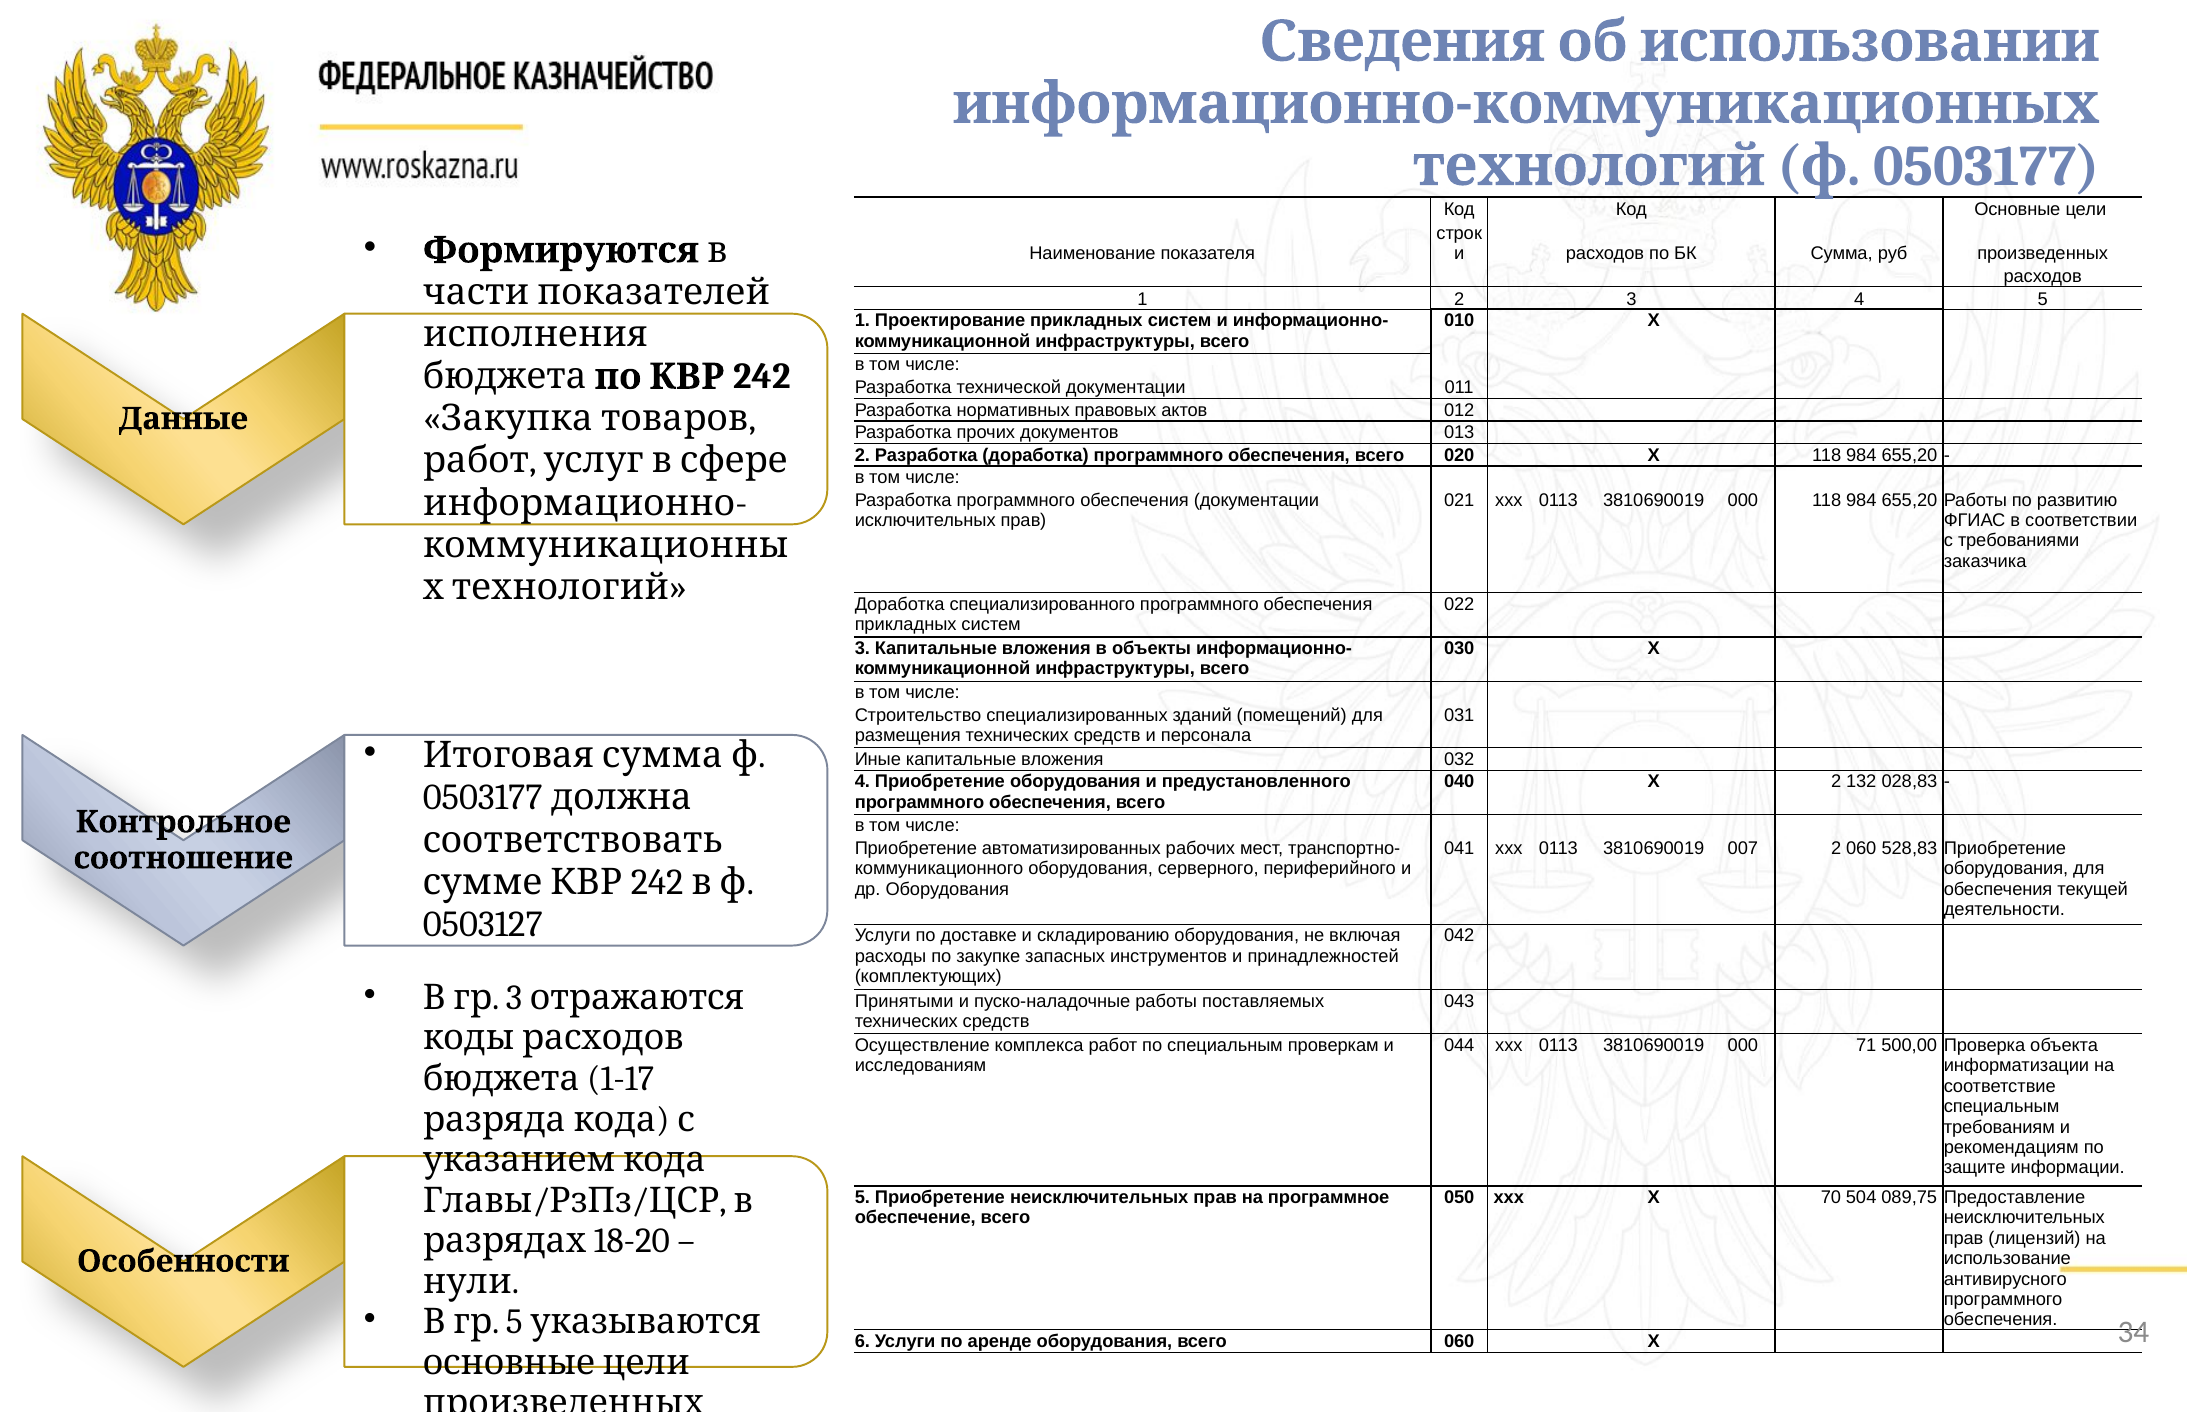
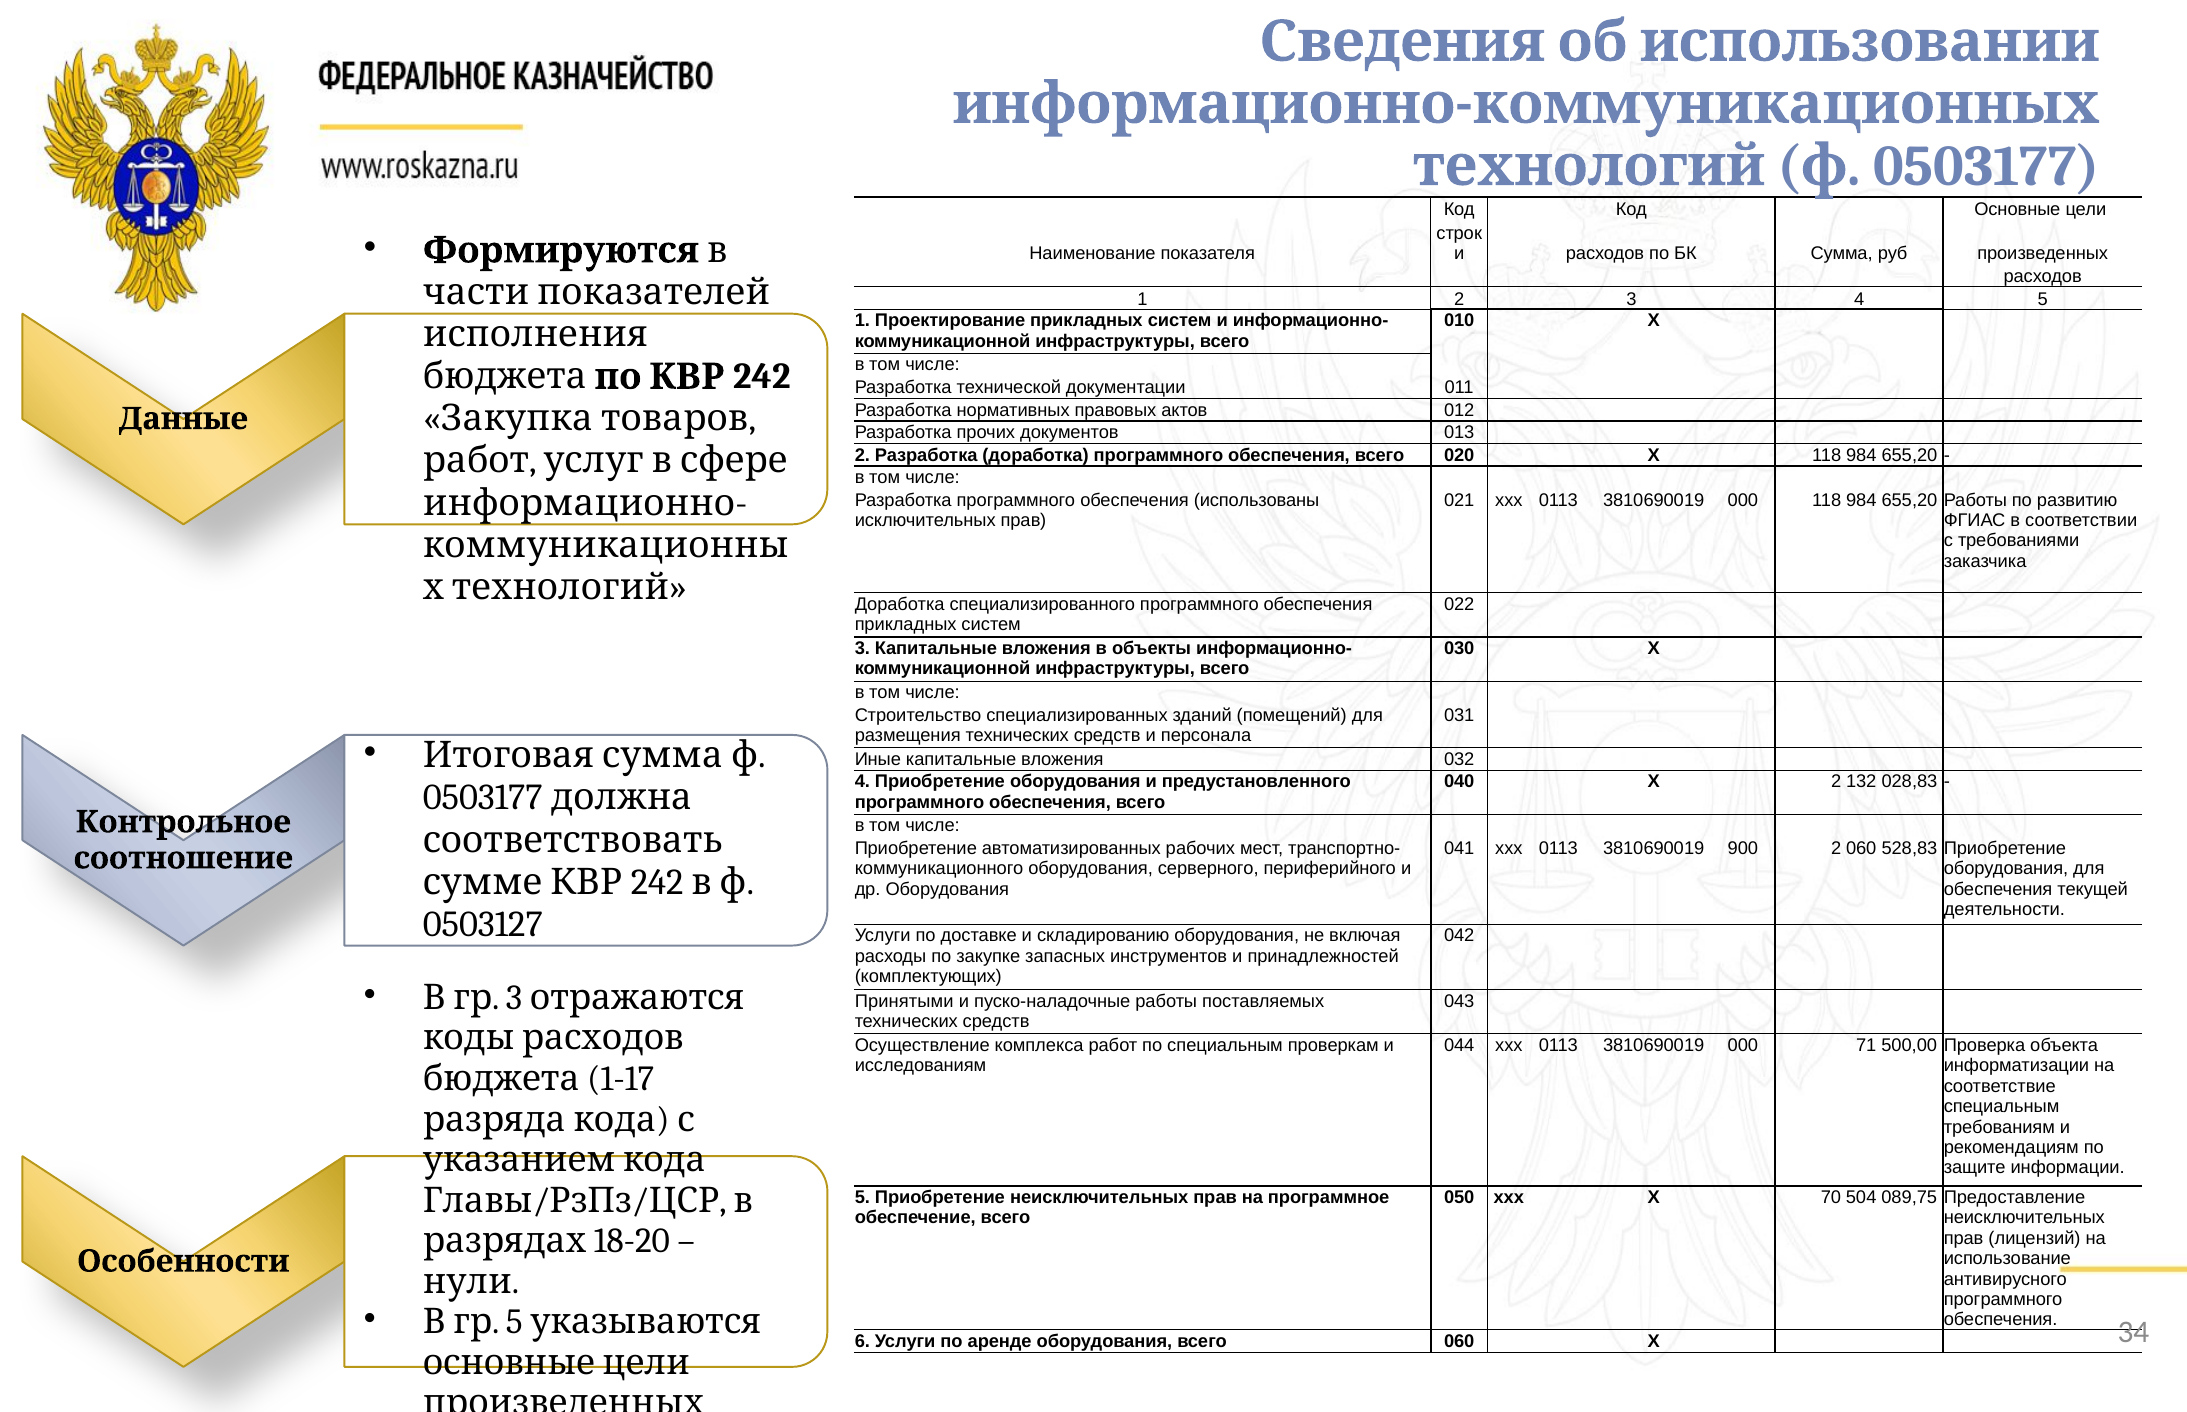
обеспечения документации: документации -> использованы
007: 007 -> 900
